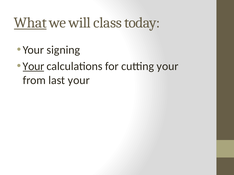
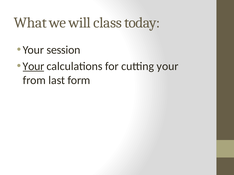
What underline: present -> none
signing: signing -> session
last your: your -> form
